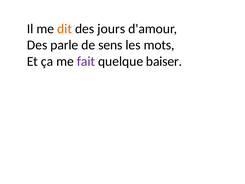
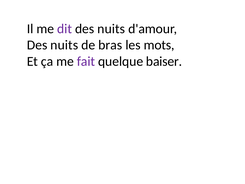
dit colour: orange -> purple
jours at (111, 29): jours -> nuits
parle at (64, 45): parle -> nuits
sens: sens -> bras
